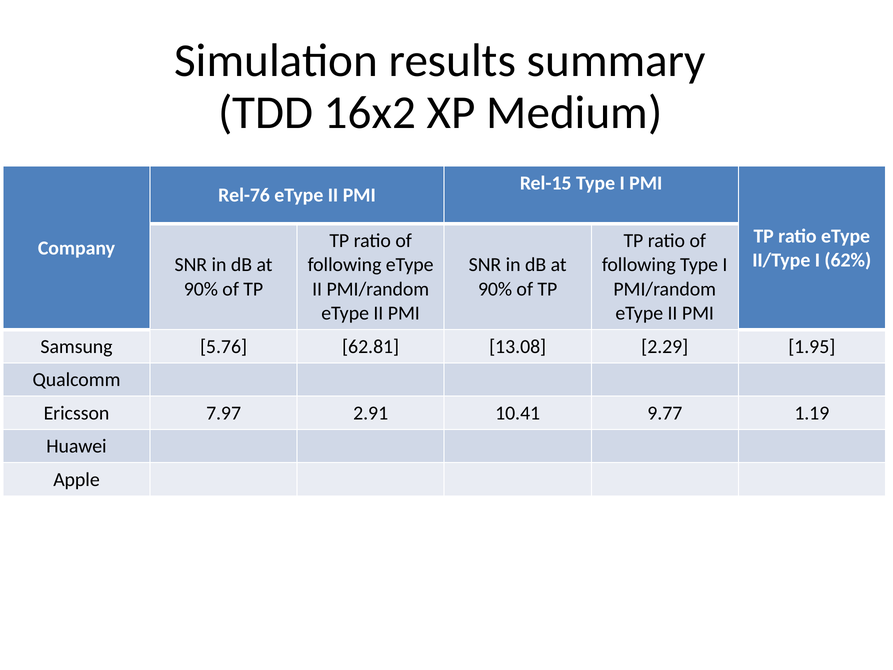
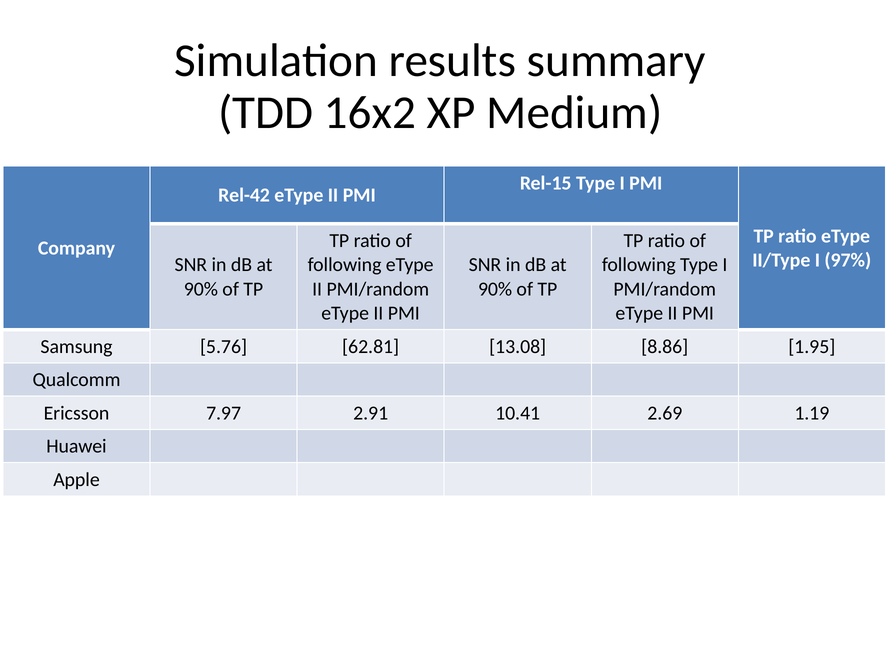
Rel-76: Rel-76 -> Rel-42
62%: 62% -> 97%
2.29: 2.29 -> 8.86
9.77: 9.77 -> 2.69
